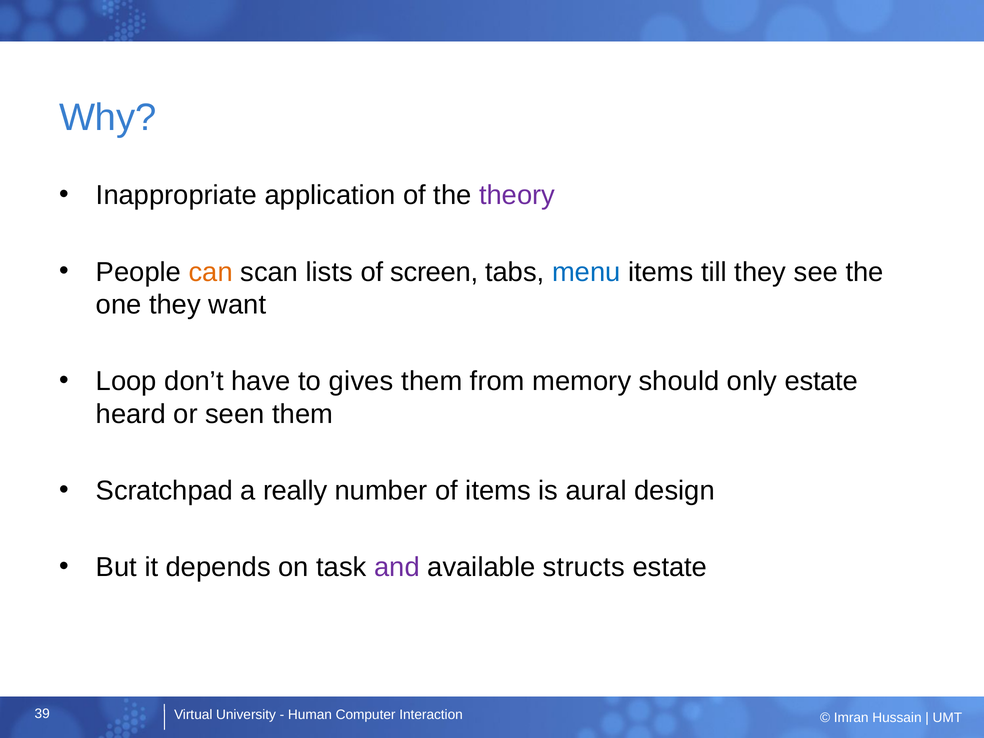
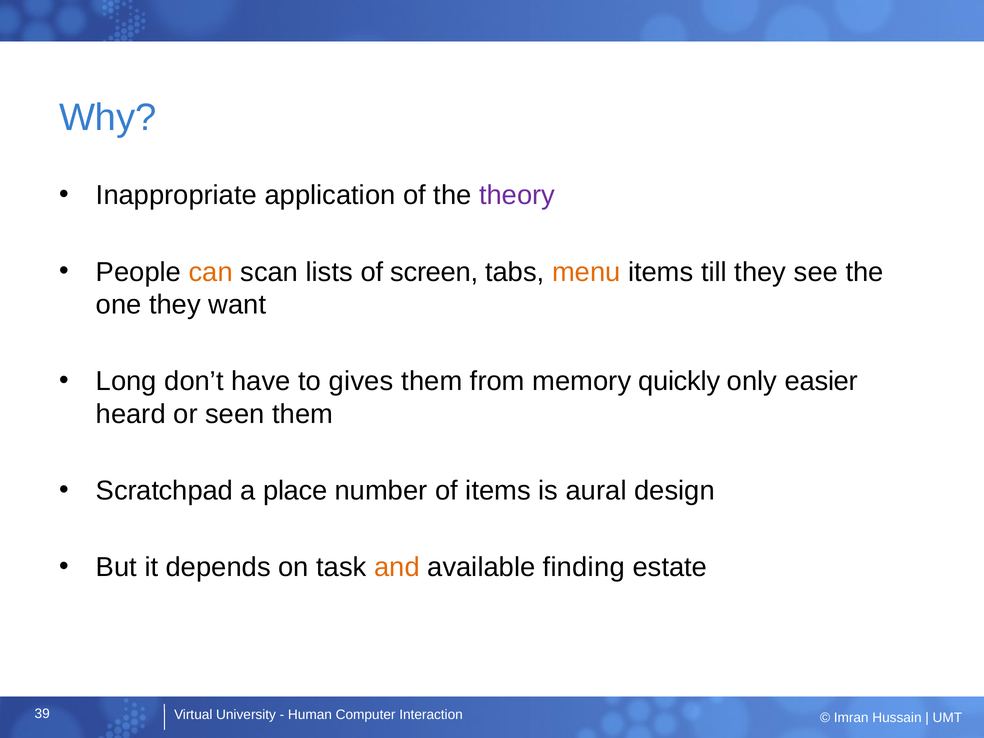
menu colour: blue -> orange
Loop: Loop -> Long
should: should -> quickly
only estate: estate -> easier
really: really -> place
and colour: purple -> orange
structs: structs -> finding
